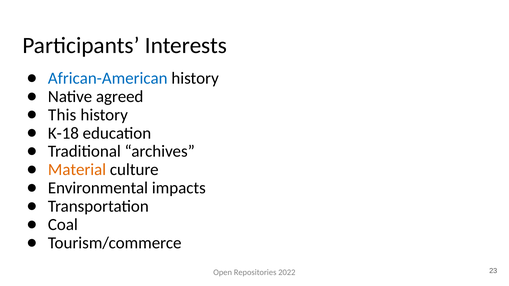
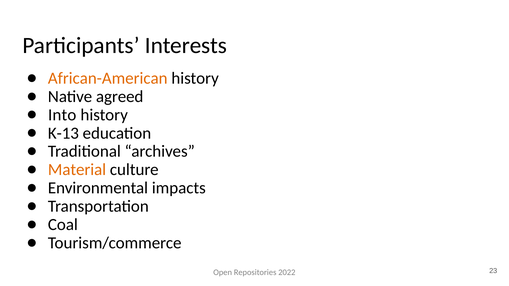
African-American colour: blue -> orange
This: This -> Into
K-18: K-18 -> K-13
